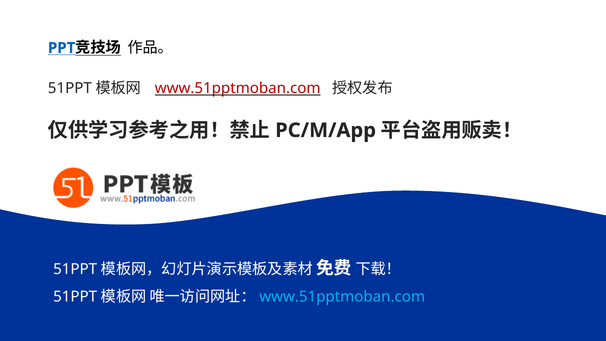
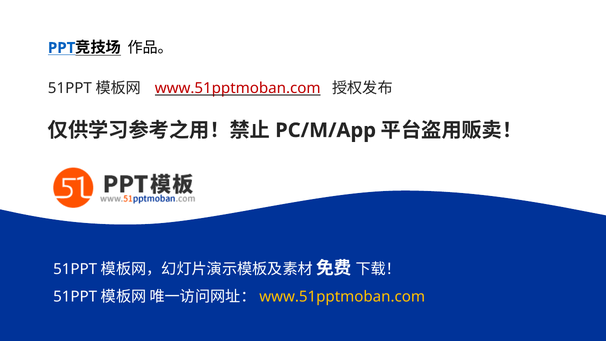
www.51pptmoban.com at (342, 297) colour: light blue -> yellow
